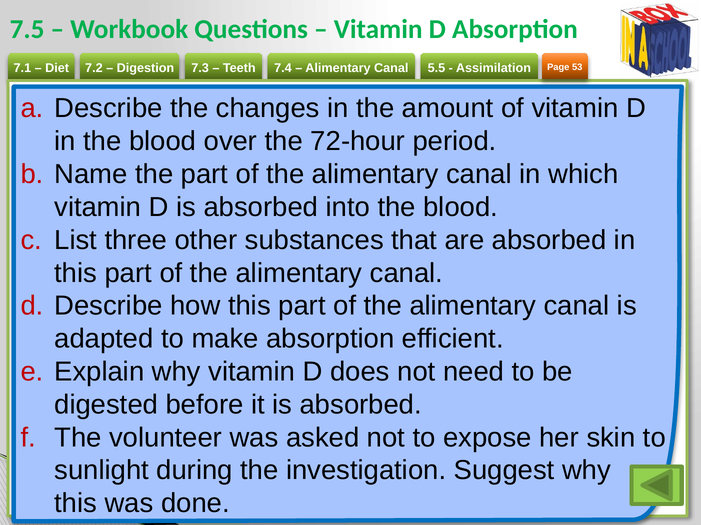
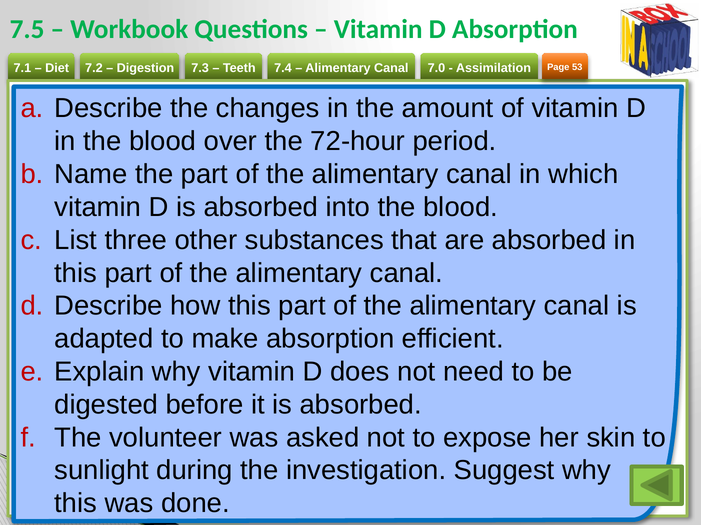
5.5: 5.5 -> 7.0
